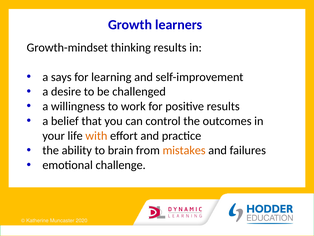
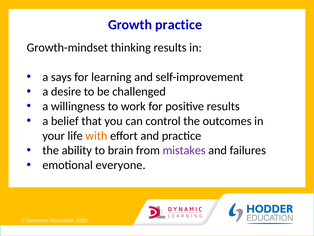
Growth learners: learners -> practice
mistakes colour: orange -> purple
challenge: challenge -> everyone
